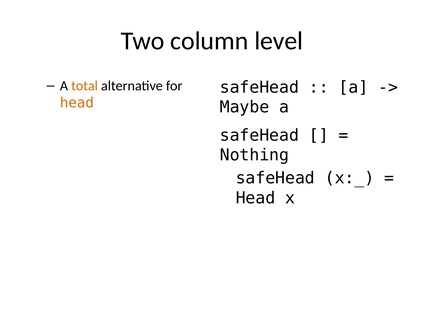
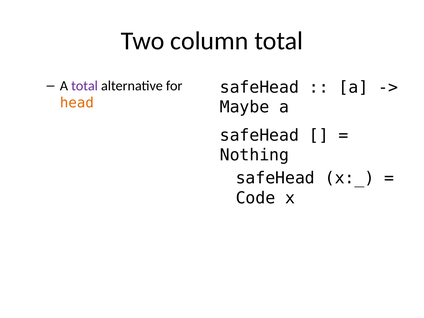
column level: level -> total
total at (85, 86) colour: orange -> purple
Head at (256, 198): Head -> Code
